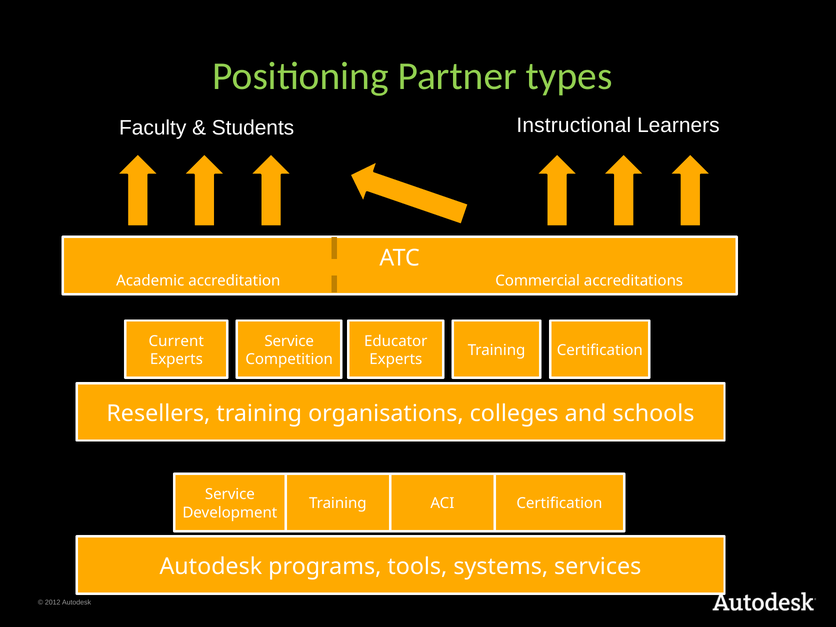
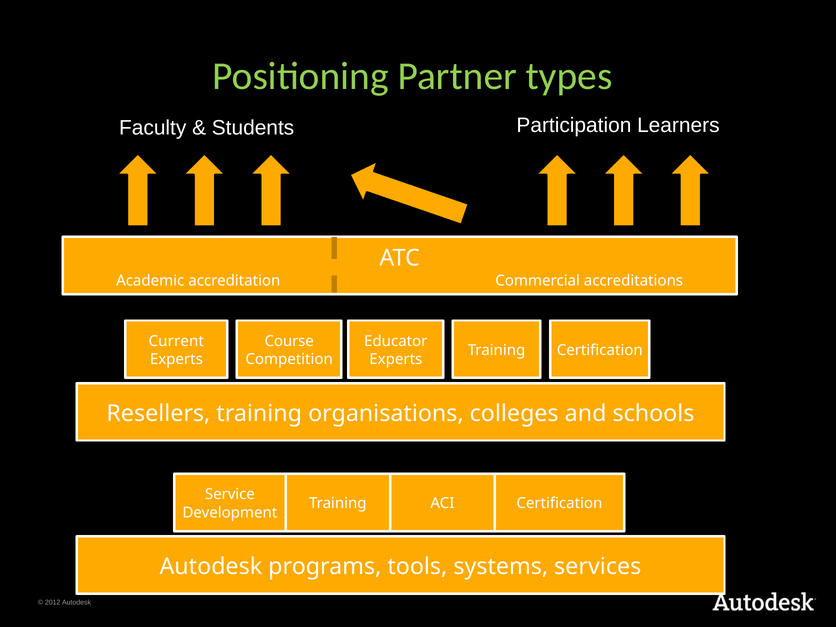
Instructional: Instructional -> Participation
Service at (289, 341): Service -> Course
